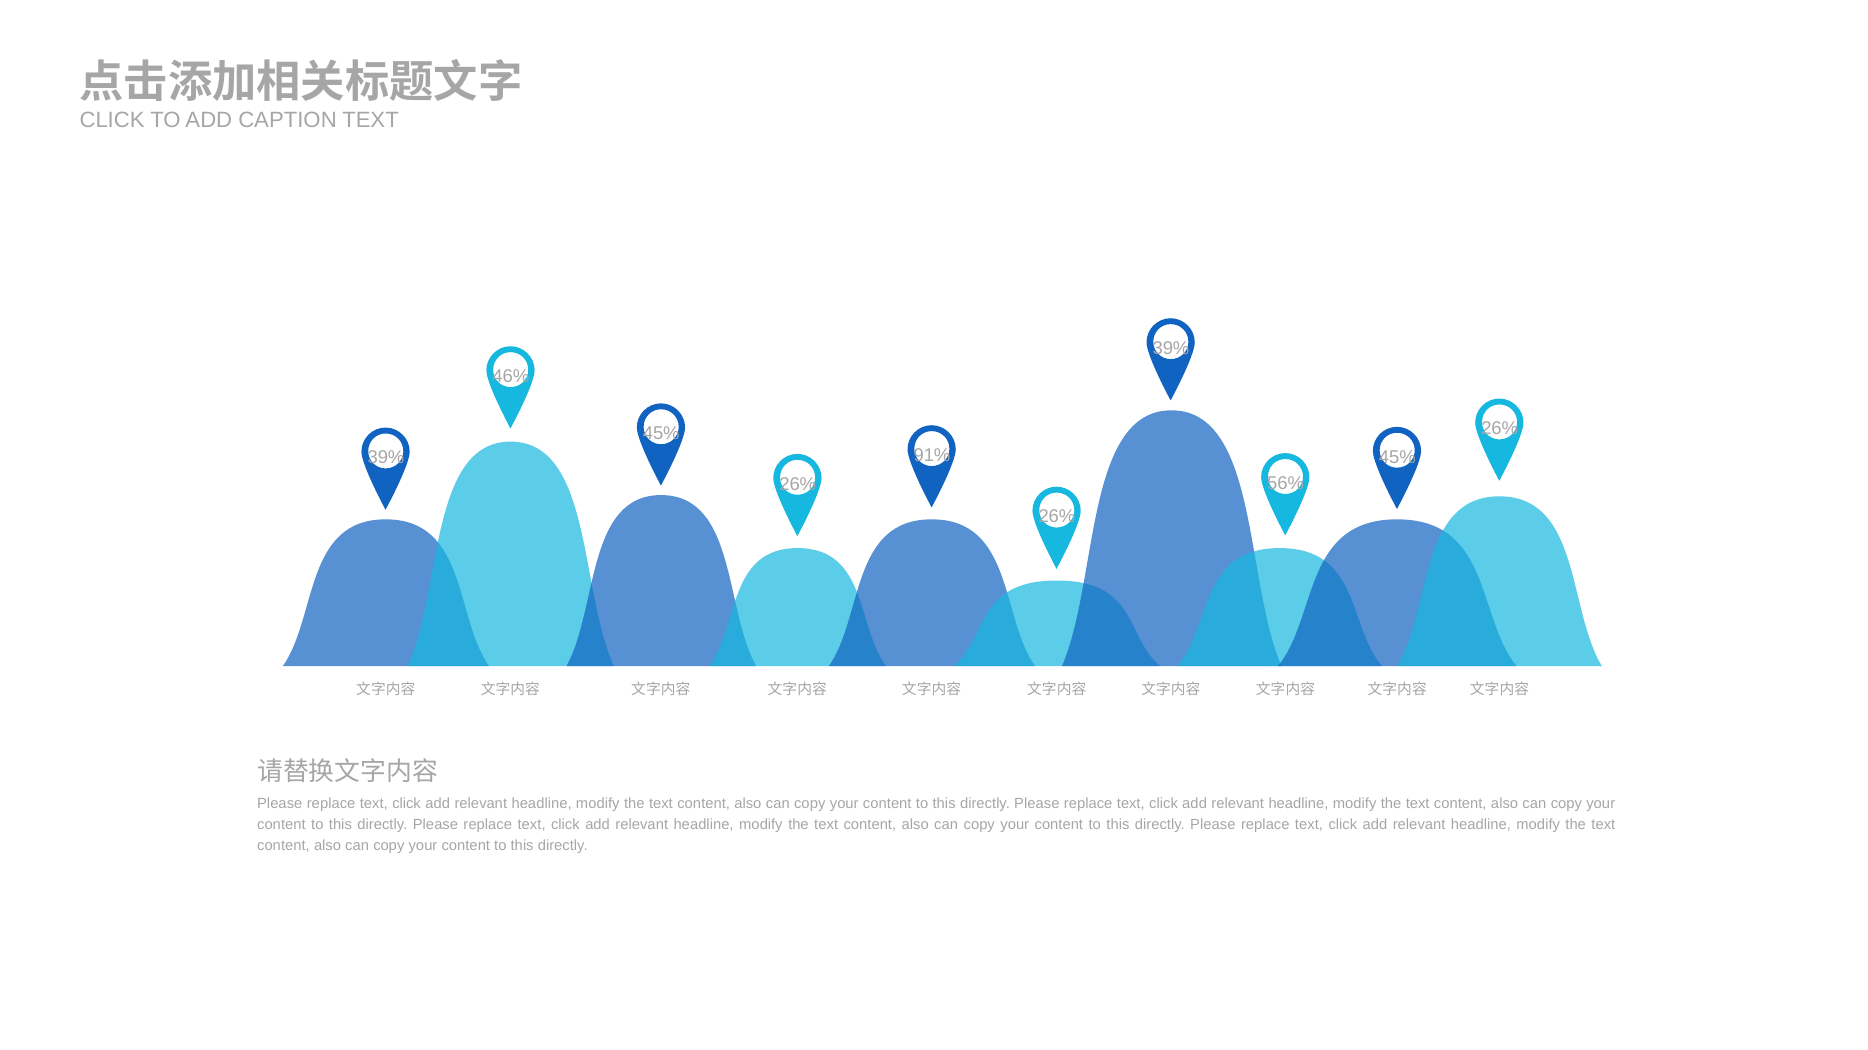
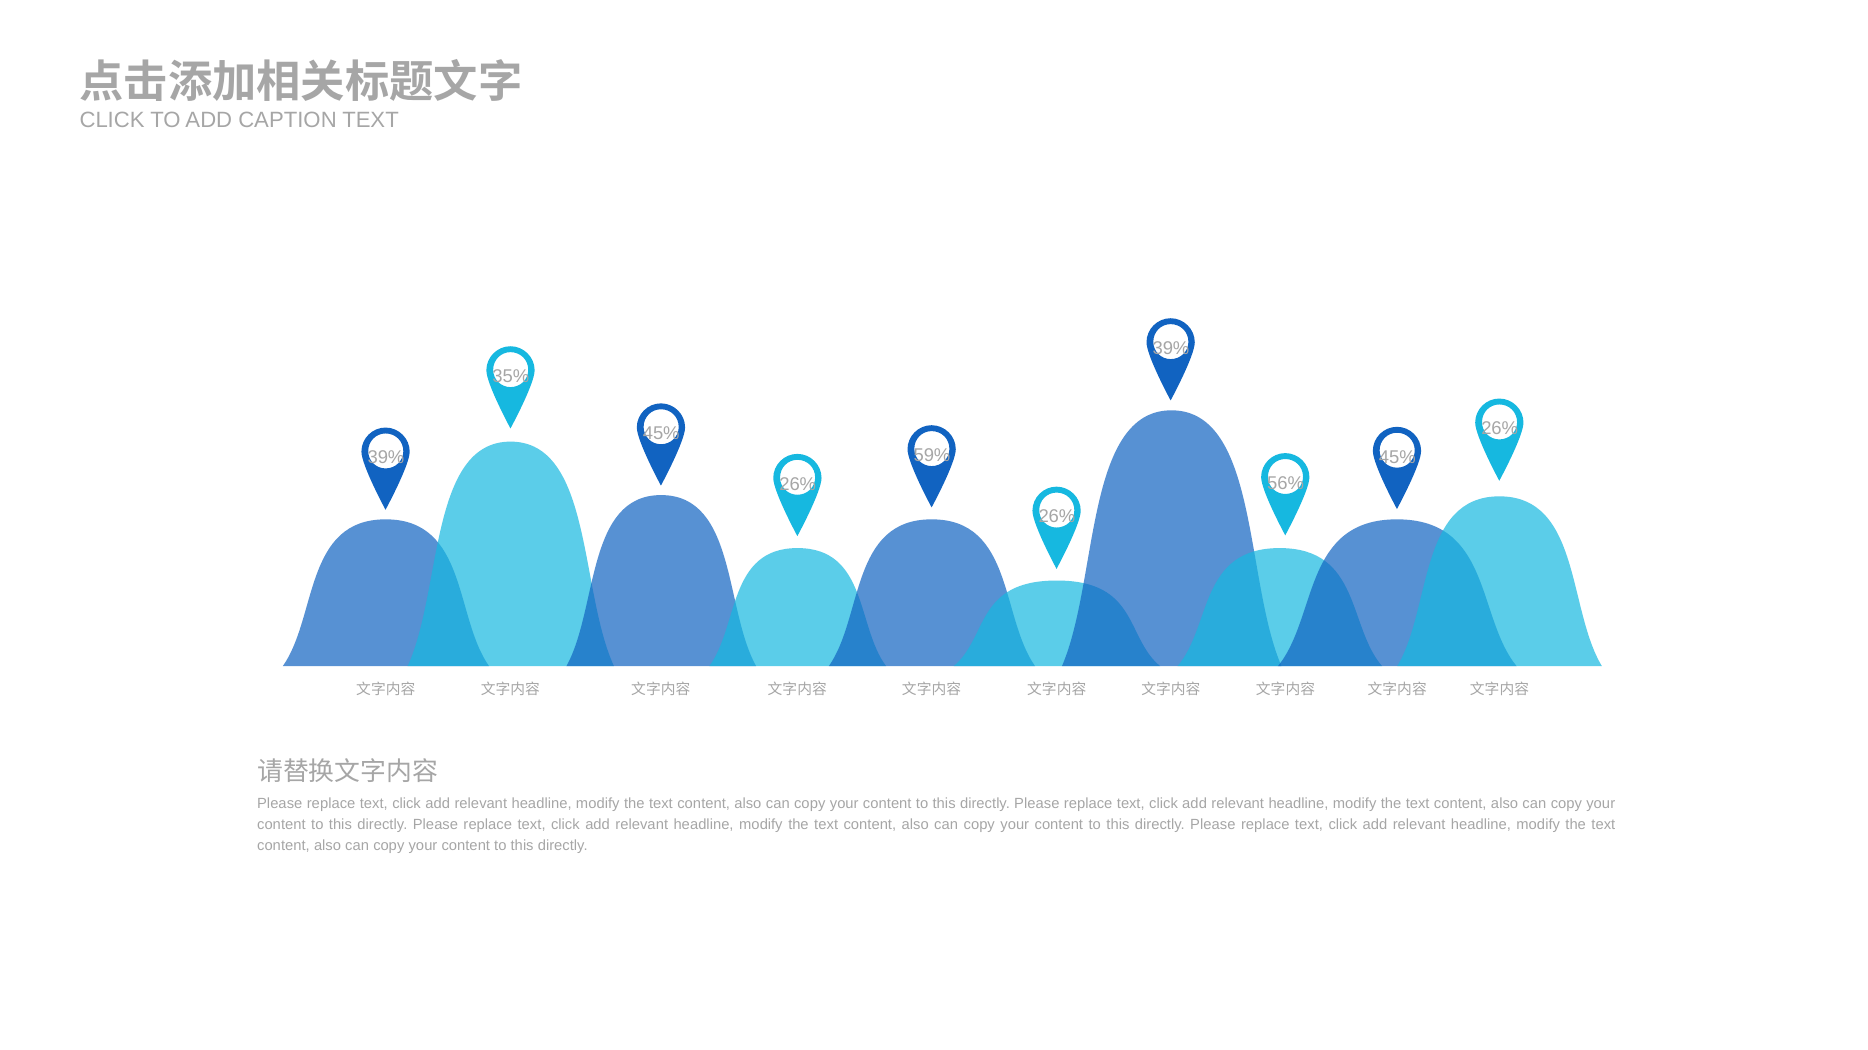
46%: 46% -> 35%
91%: 91% -> 59%
